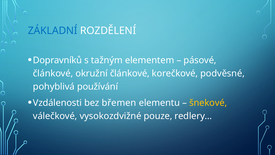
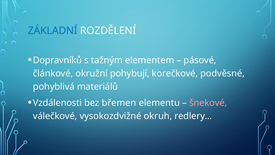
okružní článkové: článkové -> pohybují
používání: používání -> materiálů
šnekové colour: yellow -> pink
pouze: pouze -> okruh
